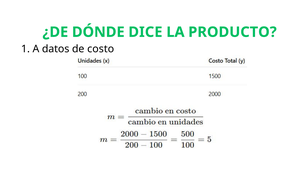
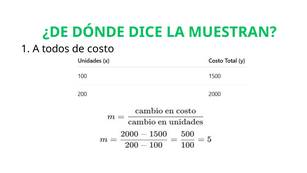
PRODUCTO: PRODUCTO -> MUESTRAN
datos: datos -> todos
